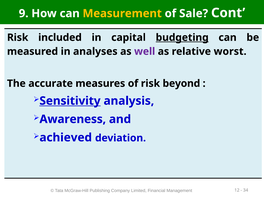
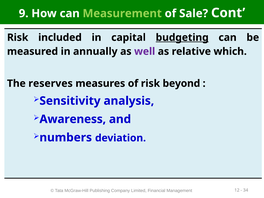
Measurement colour: yellow -> light green
analyses: analyses -> annually
worst: worst -> which
accurate: accurate -> reserves
Sensitivity underline: present -> none
achieved: achieved -> numbers
